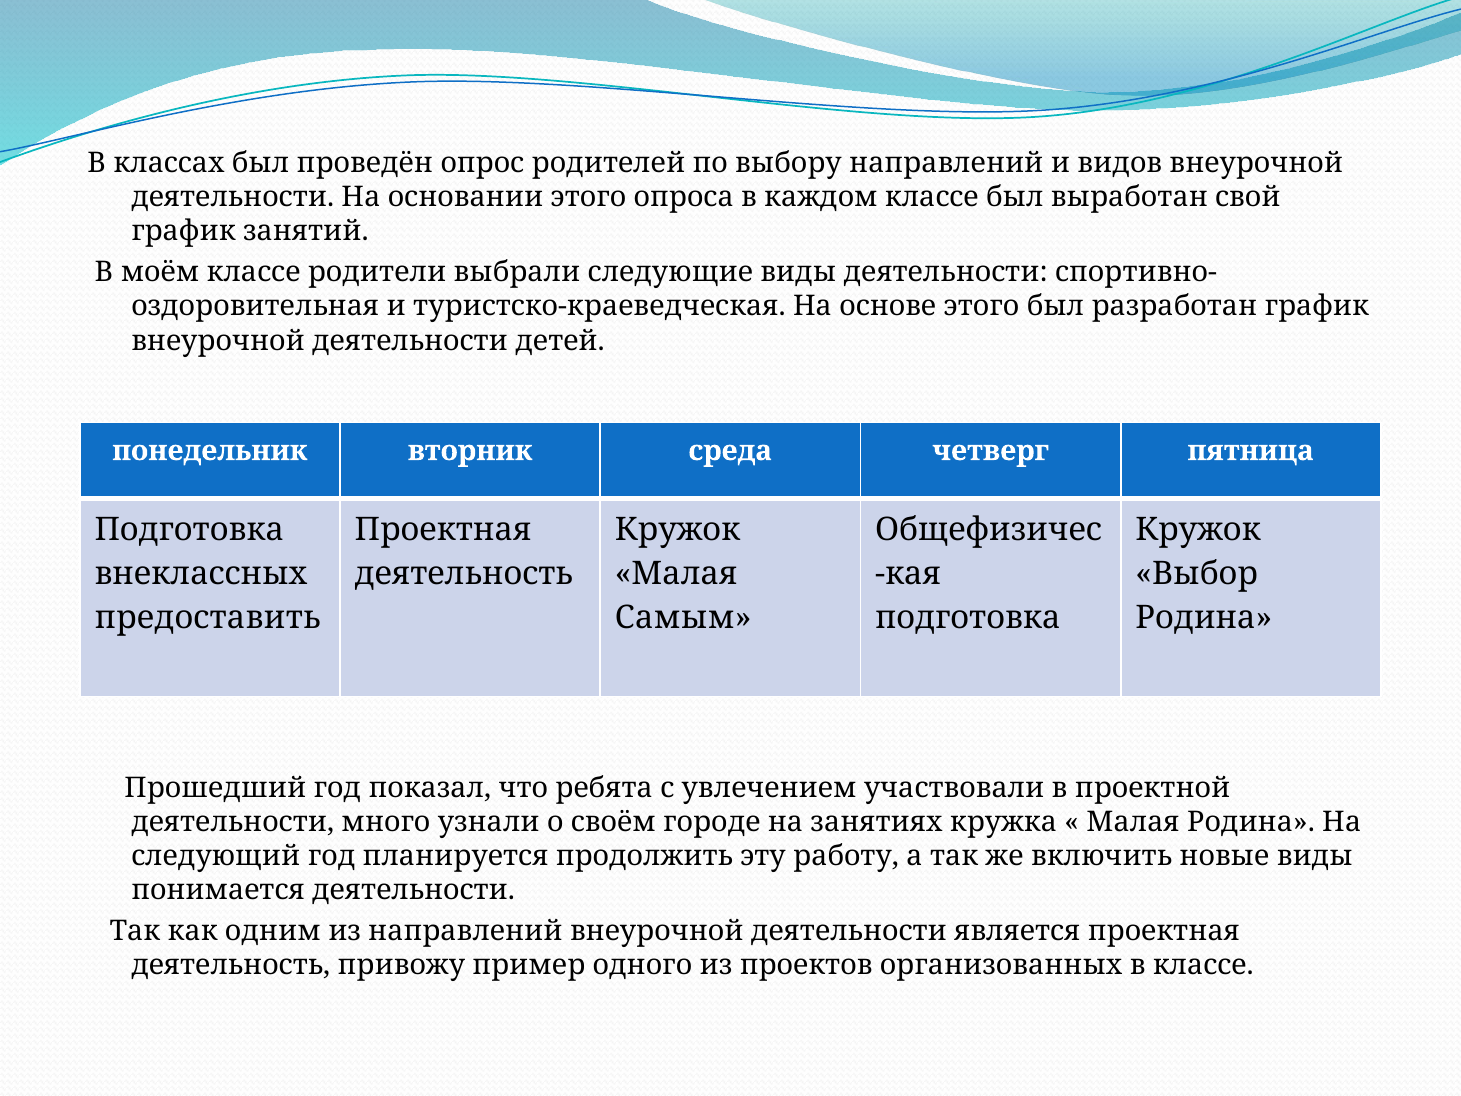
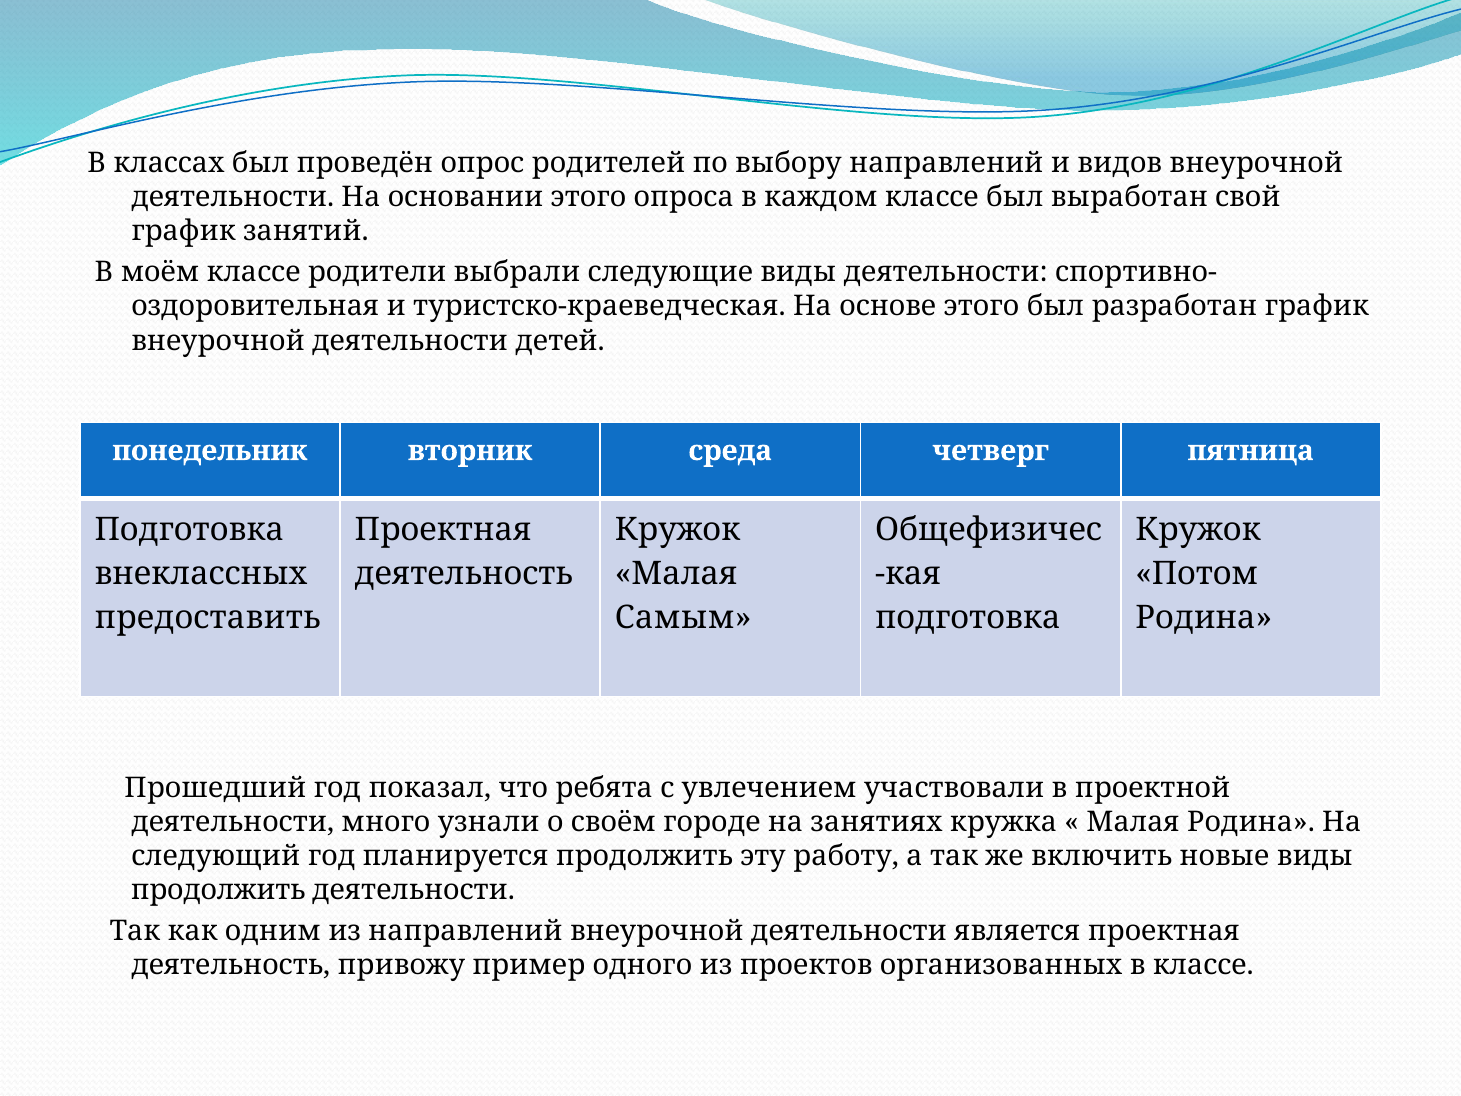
Выбор: Выбор -> Потом
понимается at (218, 890): понимается -> продолжить
